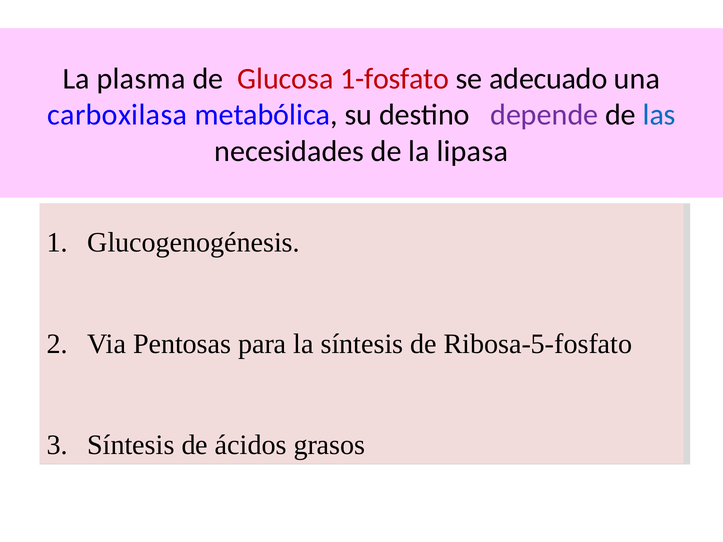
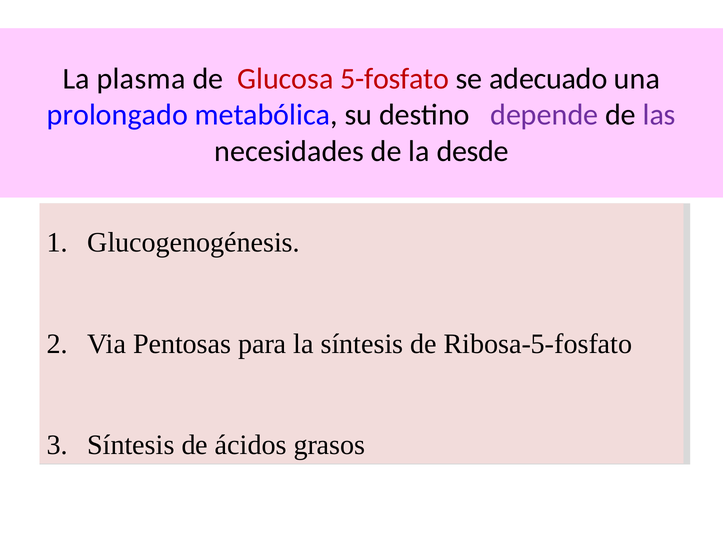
1-fosfato: 1-fosfato -> 5-fosfato
carboxilasa: carboxilasa -> prolongado
las colour: blue -> purple
lipasa: lipasa -> desde
